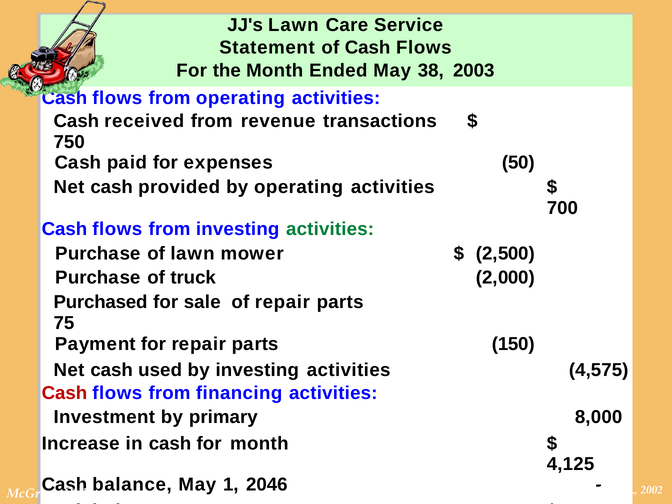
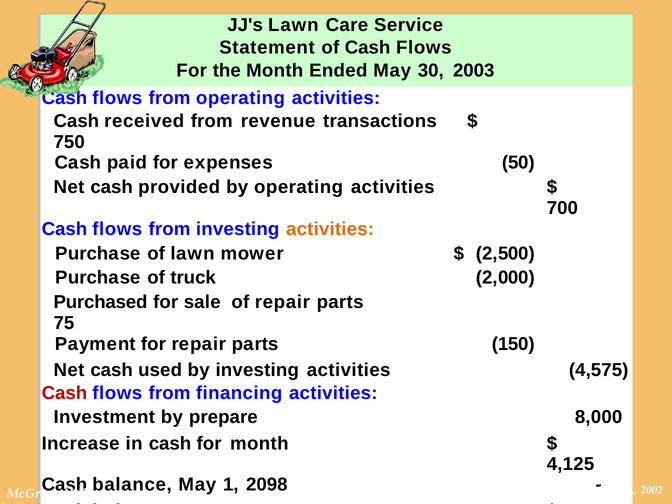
38: 38 -> 30
activities at (330, 229) colour: green -> orange
primary: primary -> prepare
2046: 2046 -> 2098
